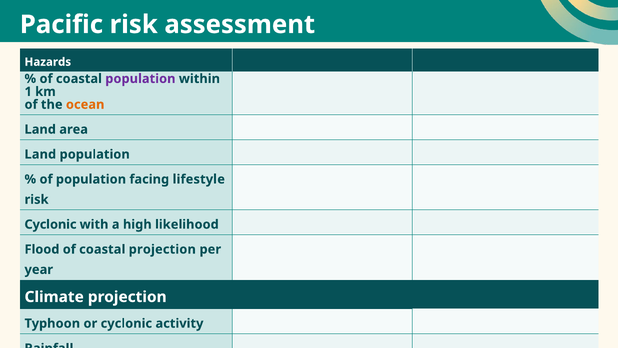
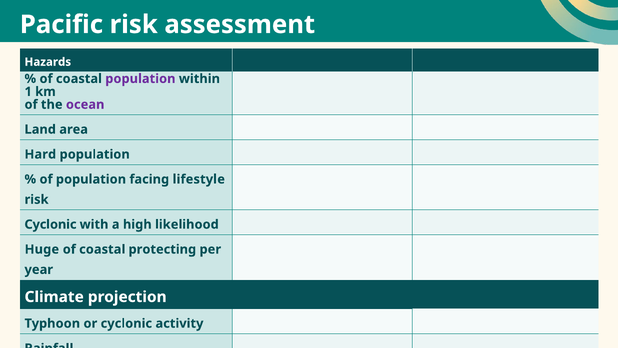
ocean colour: orange -> purple
Land at (40, 154): Land -> Hard
Flood: Flood -> Huge
coastal projection: projection -> protecting
